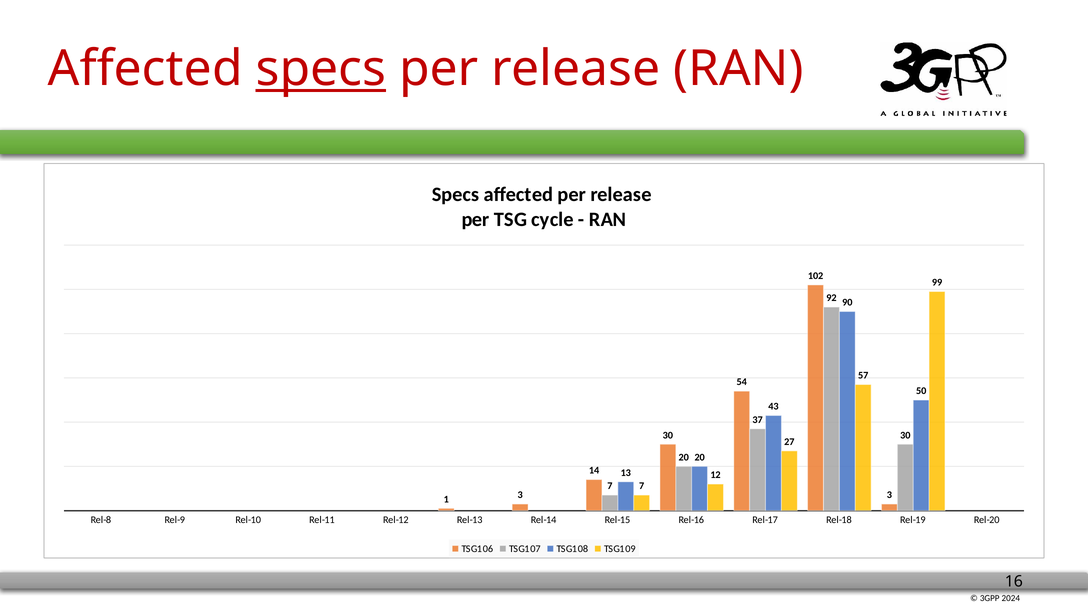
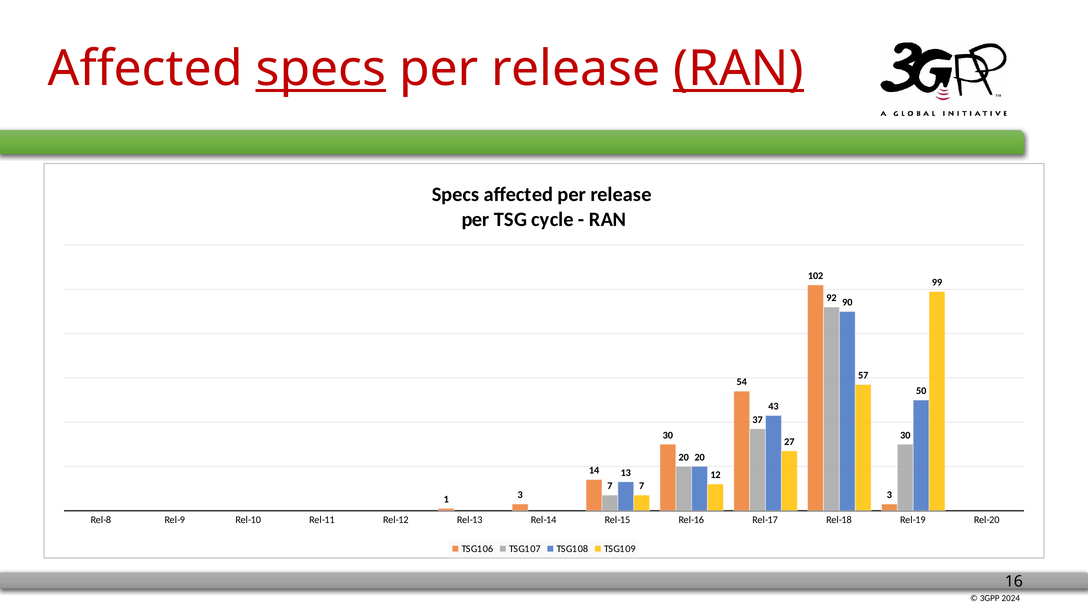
RAN at (738, 69) underline: none -> present
